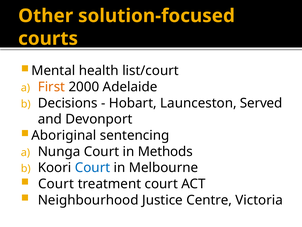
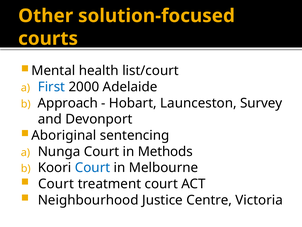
First colour: orange -> blue
Decisions: Decisions -> Approach
Served: Served -> Survey
